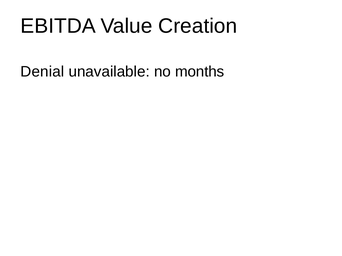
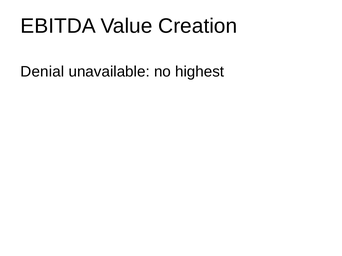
months: months -> highest
